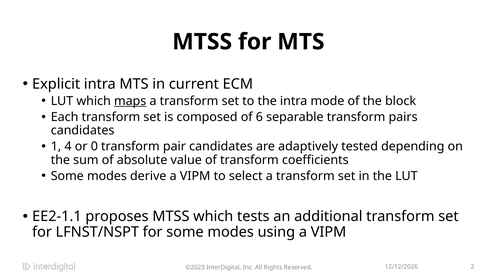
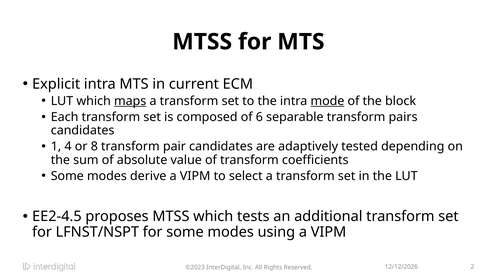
mode underline: none -> present
0: 0 -> 8
EE2-1.1: EE2-1.1 -> EE2-4.5
